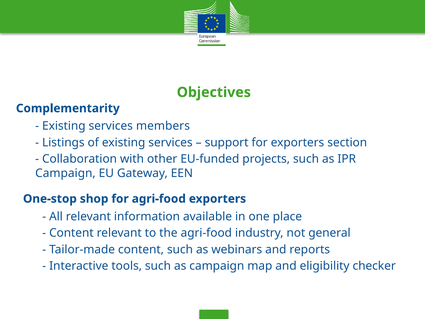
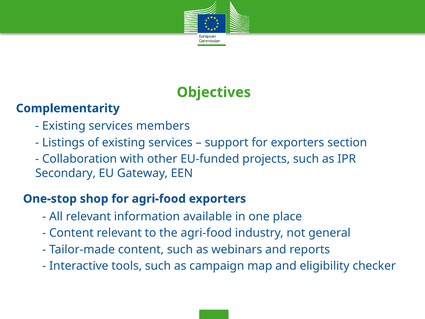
Campaign at (65, 173): Campaign -> Secondary
